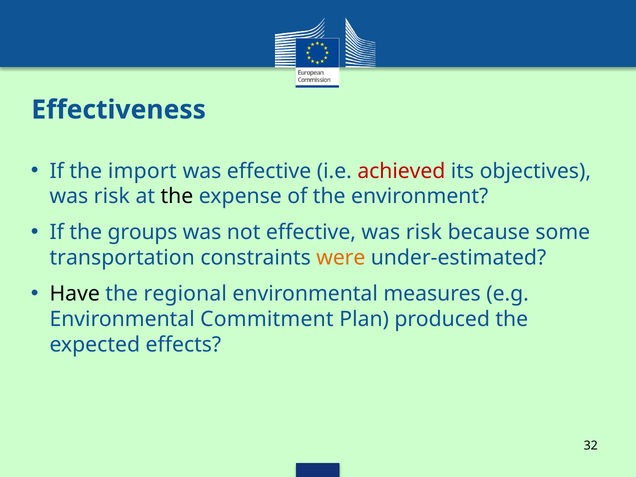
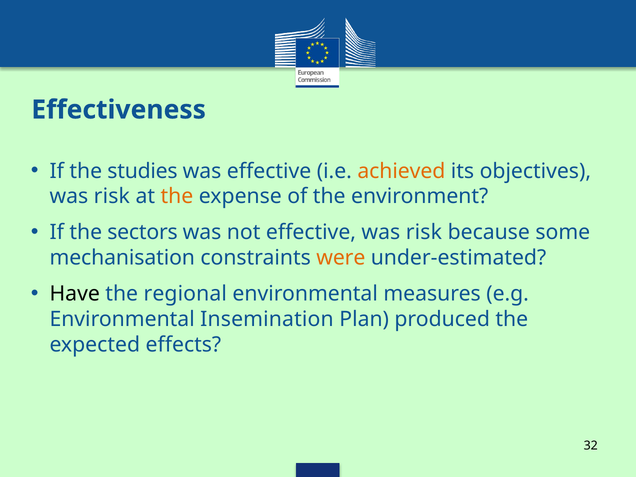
import: import -> studies
achieved colour: red -> orange
the at (177, 196) colour: black -> orange
groups: groups -> sectors
transportation: transportation -> mechanisation
Commitment: Commitment -> Insemination
